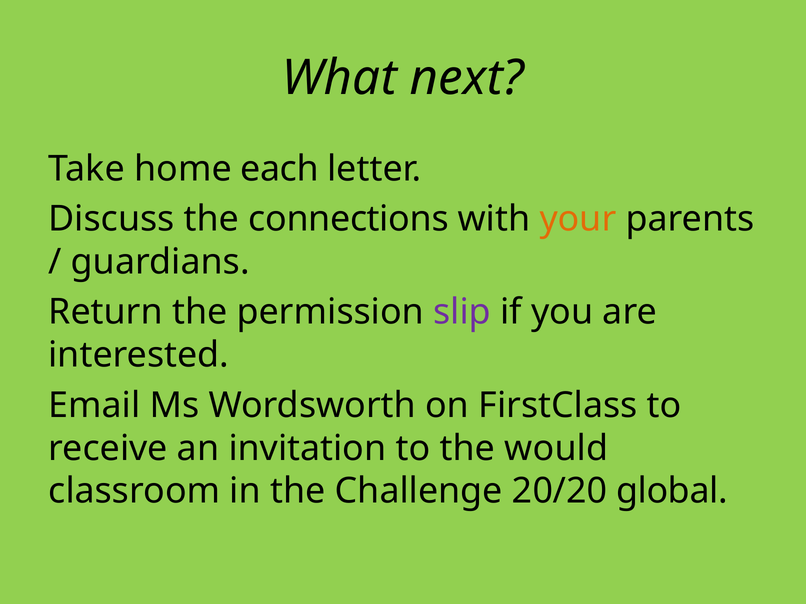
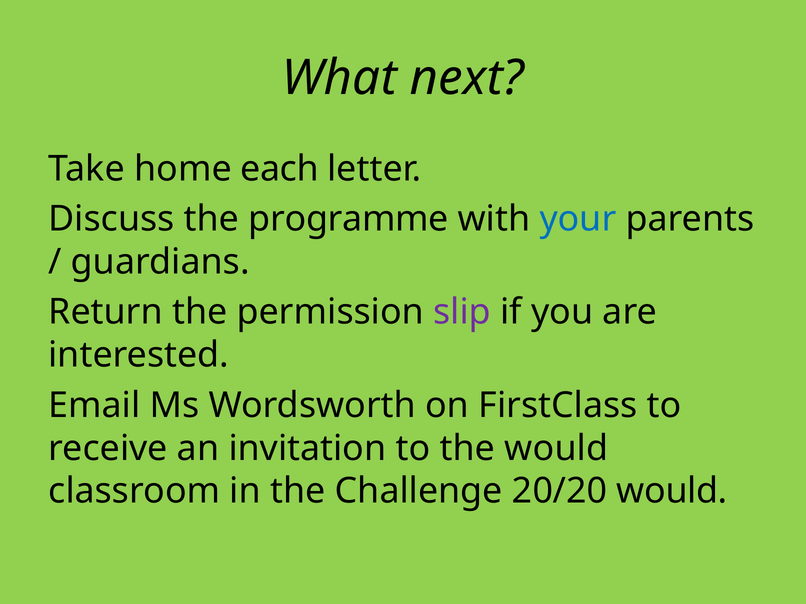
connections: connections -> programme
your colour: orange -> blue
20/20 global: global -> would
